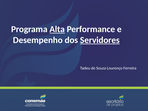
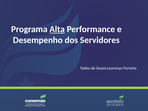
Servidores underline: present -> none
